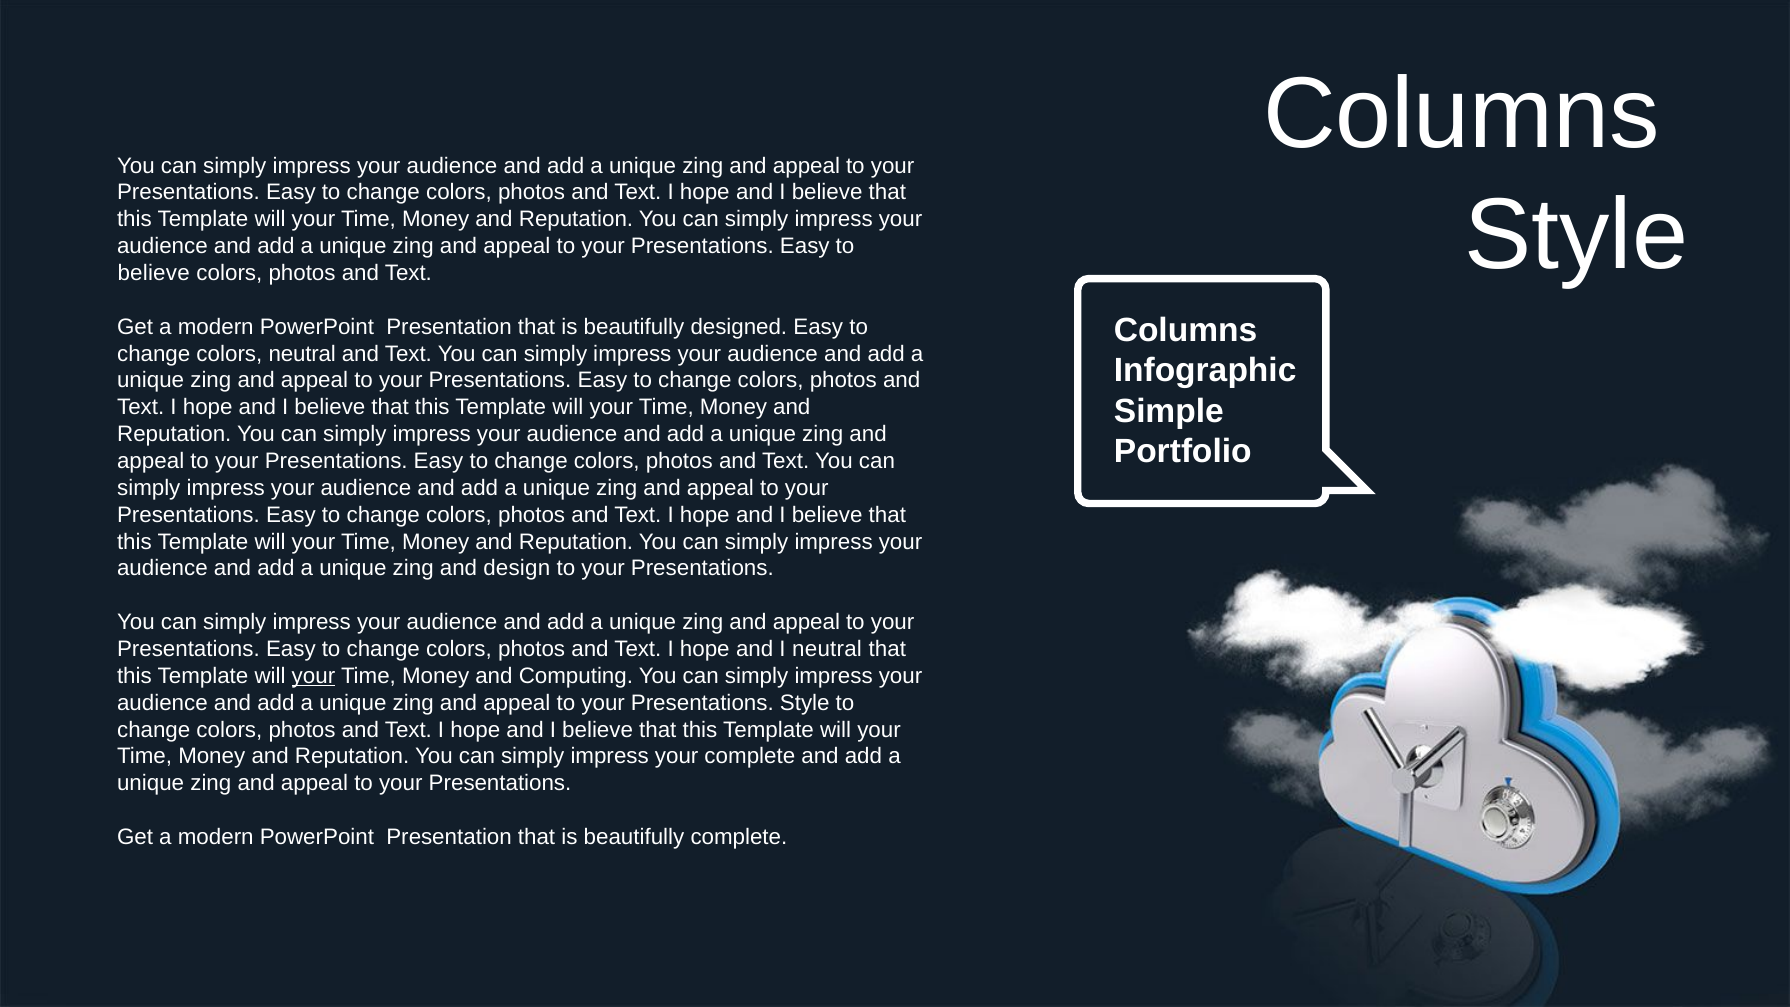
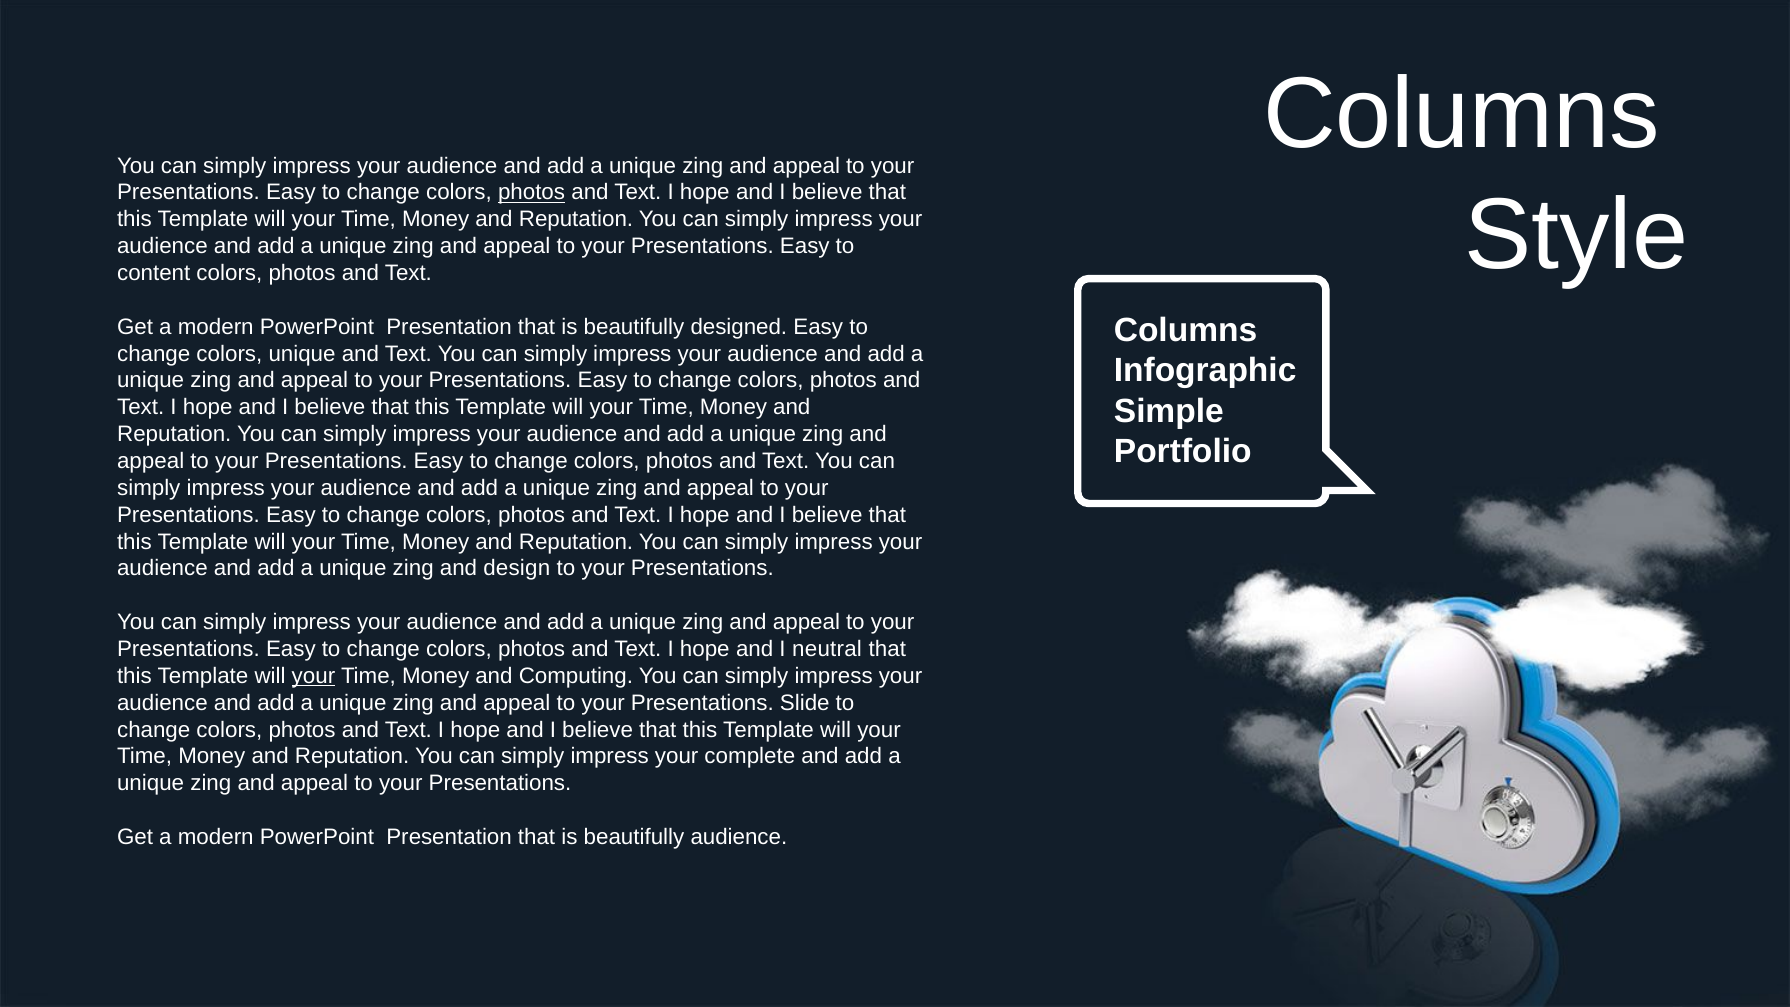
photos at (532, 193) underline: none -> present
believe at (154, 273): believe -> content
colors neutral: neutral -> unique
Presentations Style: Style -> Slide
beautifully complete: complete -> audience
